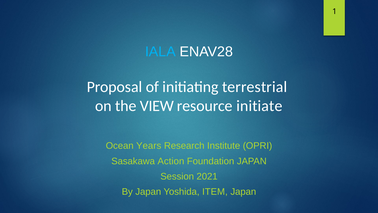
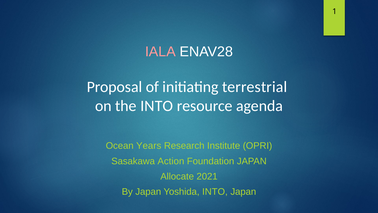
IALA colour: light blue -> pink
the VIEW: VIEW -> INTO
initiate: initiate -> agenda
Session: Session -> Allocate
Yoshida ITEM: ITEM -> INTO
